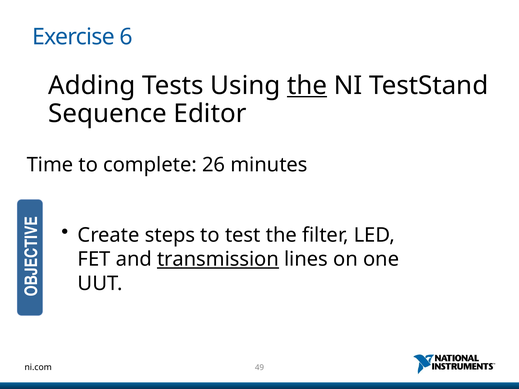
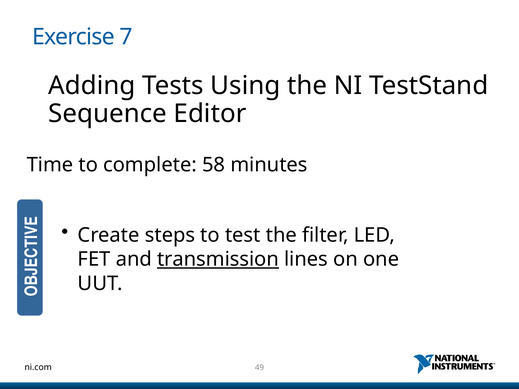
6: 6 -> 7
the at (307, 86) underline: present -> none
26: 26 -> 58
